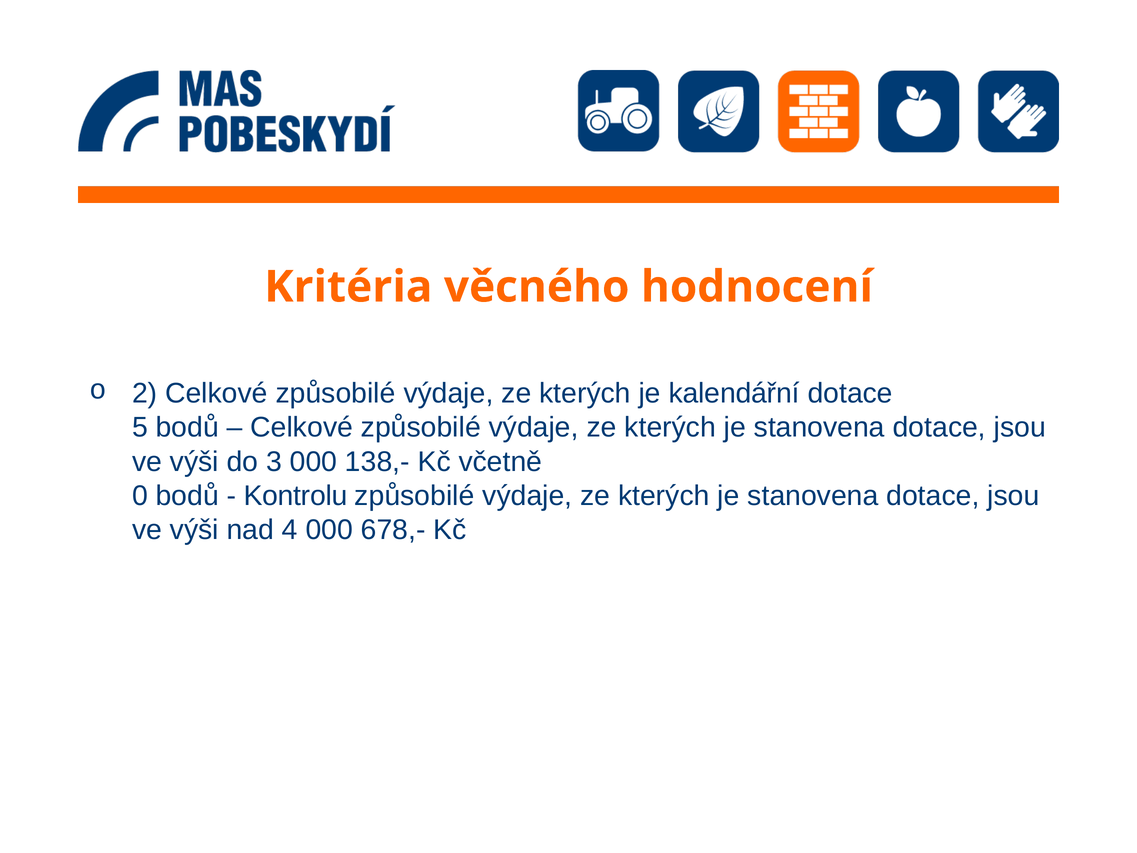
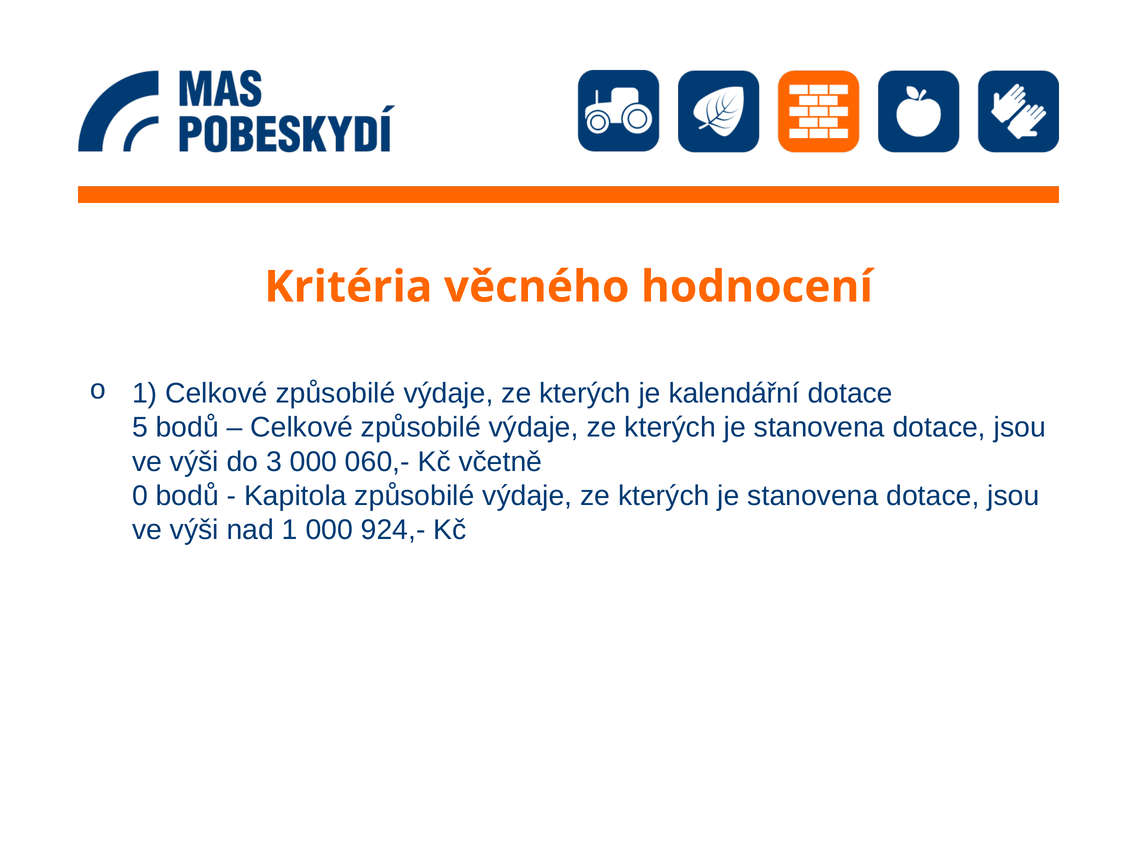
2 at (145, 393): 2 -> 1
138,-: 138,- -> 060,-
Kontrolu: Kontrolu -> Kapitola
nad 4: 4 -> 1
678,-: 678,- -> 924,-
